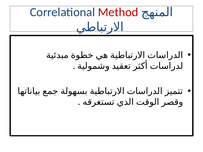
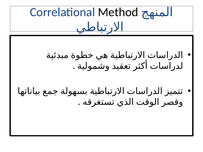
Method colour: red -> black
